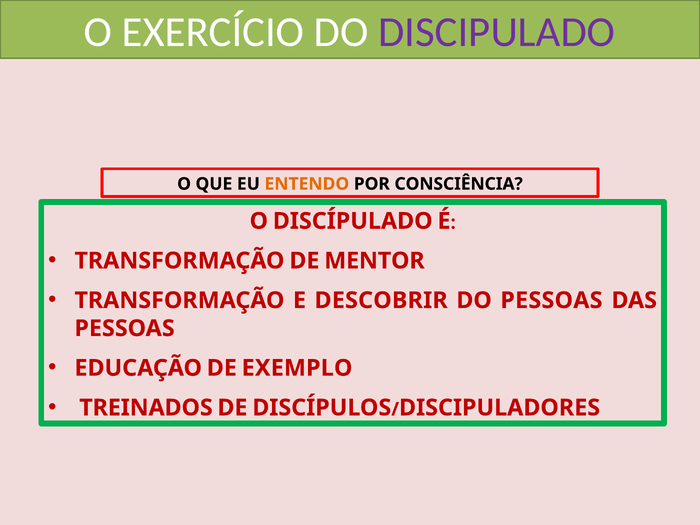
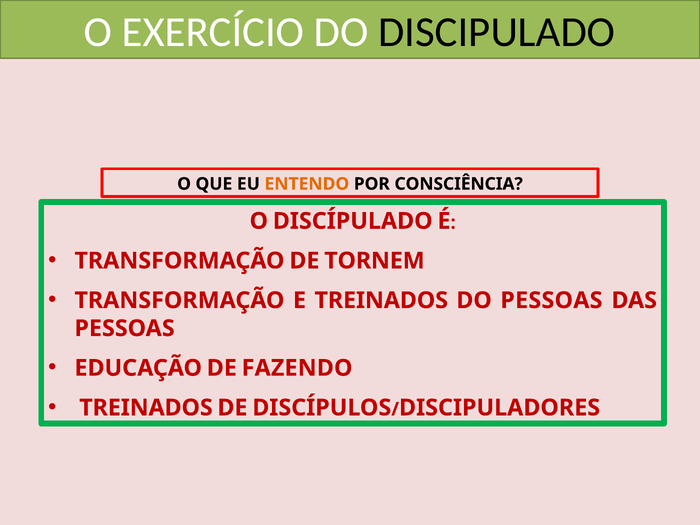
DISCIPULADO colour: purple -> black
MENTOR: MENTOR -> TORNEM
E DESCOBRIR: DESCOBRIR -> TREINADOS
EXEMPLO: EXEMPLO -> FAZENDO
